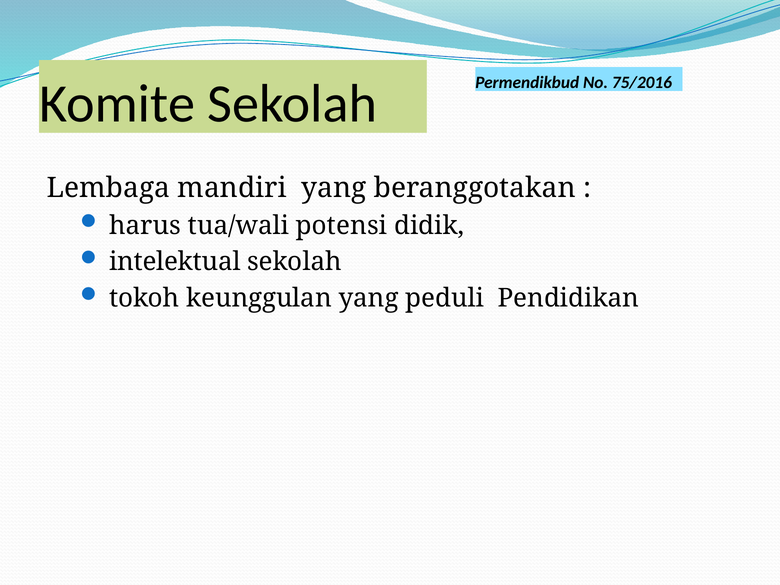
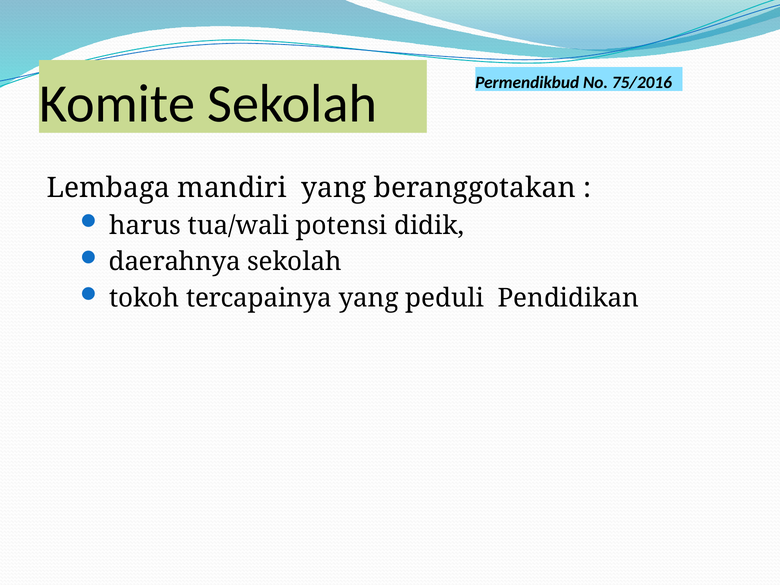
intelektual: intelektual -> daerahnya
keunggulan: keunggulan -> tercapainya
